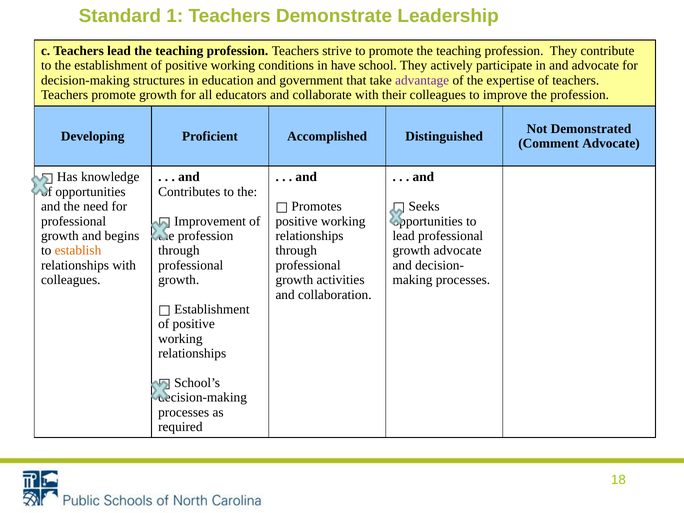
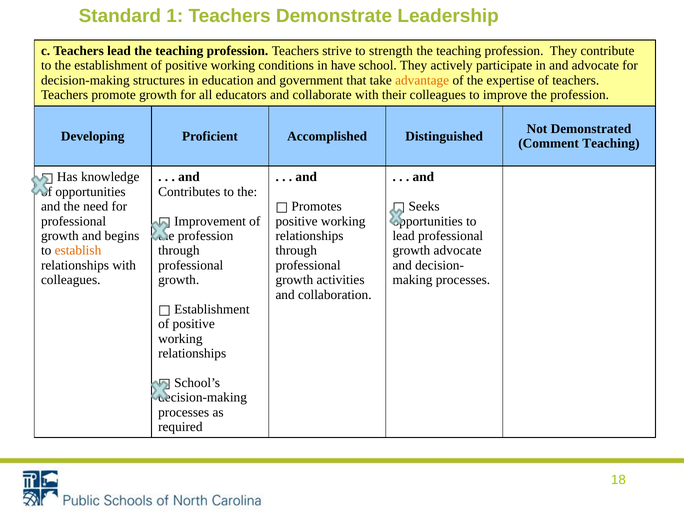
to promote: promote -> strength
advantage colour: purple -> orange
Comment Advocate: Advocate -> Teaching
